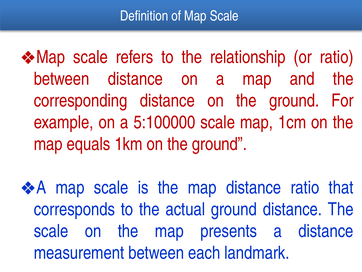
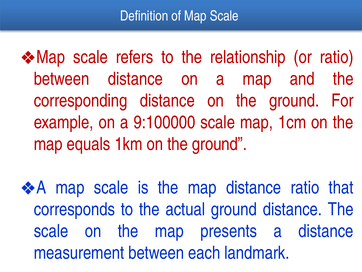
5:100000: 5:100000 -> 9:100000
